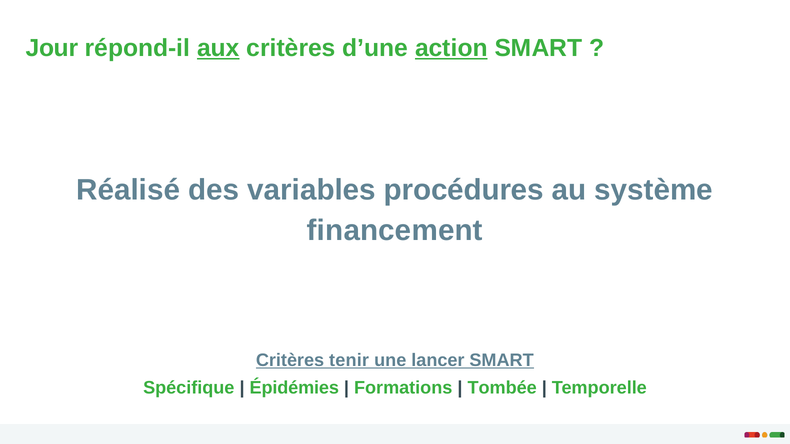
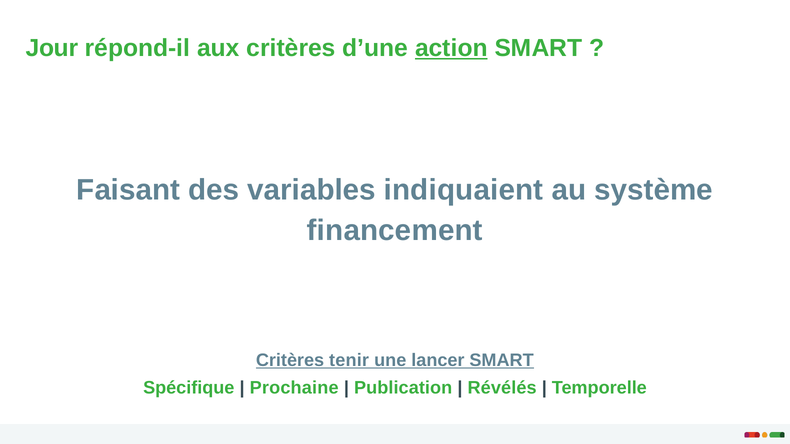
aux underline: present -> none
Réalisé: Réalisé -> Faisant
procédures: procédures -> indiquaient
Épidémies: Épidémies -> Prochaine
Formations: Formations -> Publication
Tombée: Tombée -> Révélés
